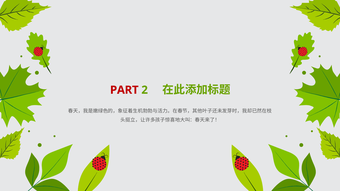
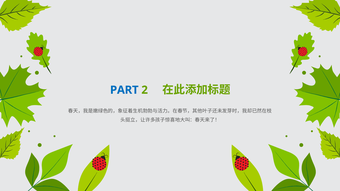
PART colour: red -> blue
